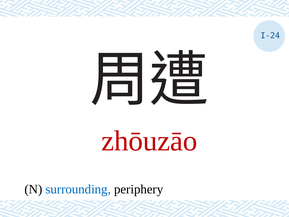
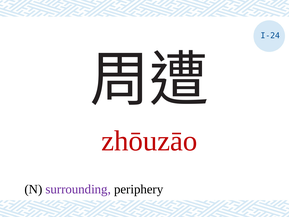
surrounding colour: blue -> purple
